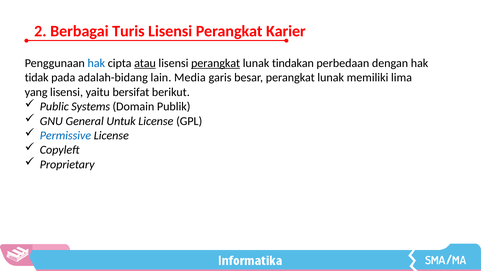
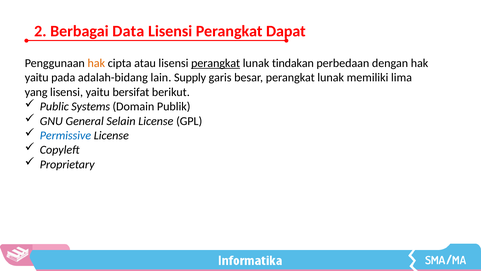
Turis: Turis -> Data
Karier: Karier -> Dapat
hak at (96, 63) colour: blue -> orange
atau underline: present -> none
tidak at (37, 78): tidak -> yaitu
Media: Media -> Supply
Untuk: Untuk -> Selain
